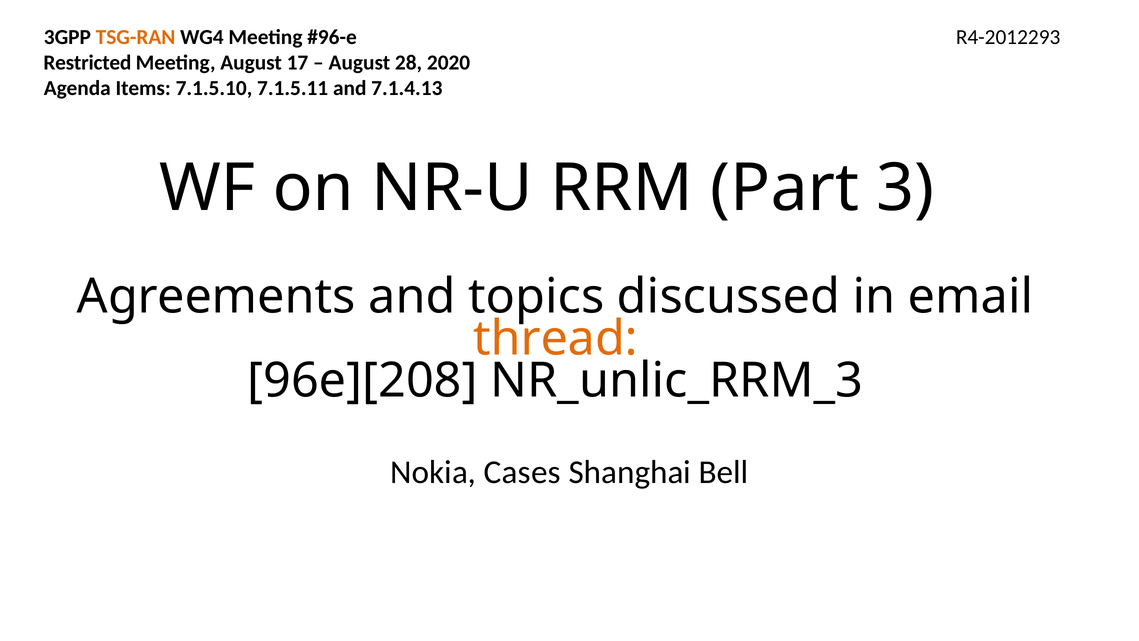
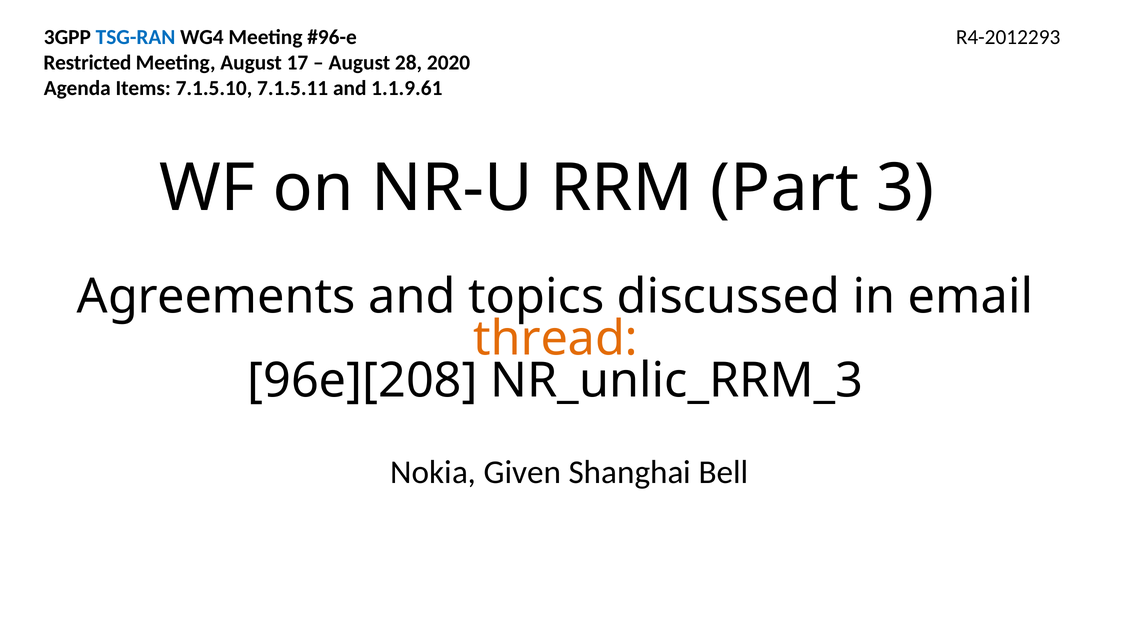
TSG-RAN colour: orange -> blue
7.1.4.13: 7.1.4.13 -> 1.1.9.61
Cases: Cases -> Given
